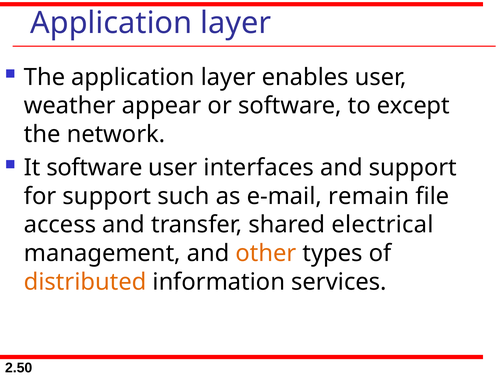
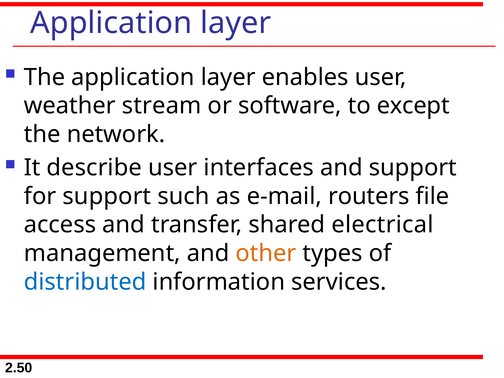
appear: appear -> stream
It software: software -> describe
remain: remain -> routers
distributed colour: orange -> blue
